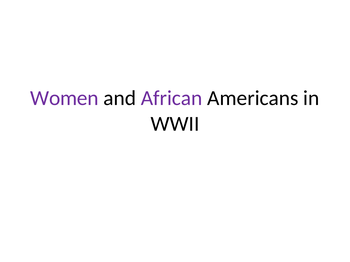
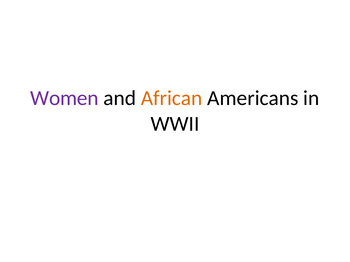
African colour: purple -> orange
